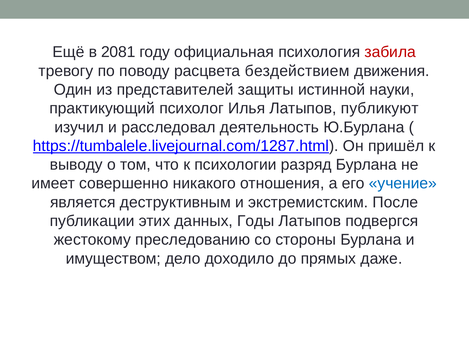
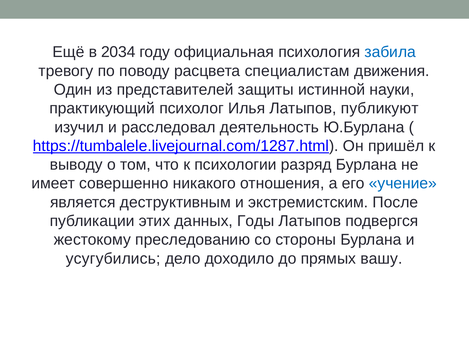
2081: 2081 -> 2034
забила colour: red -> blue
бездействием: бездействием -> специалистам
имуществом: имуществом -> усугубились
даже: даже -> вашу
